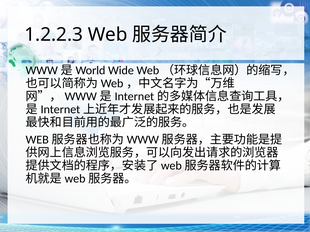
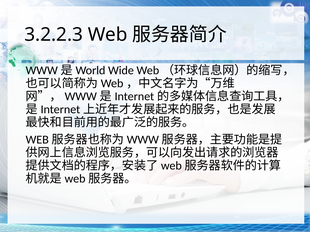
1.2.2.3: 1.2.2.3 -> 3.2.2.3
